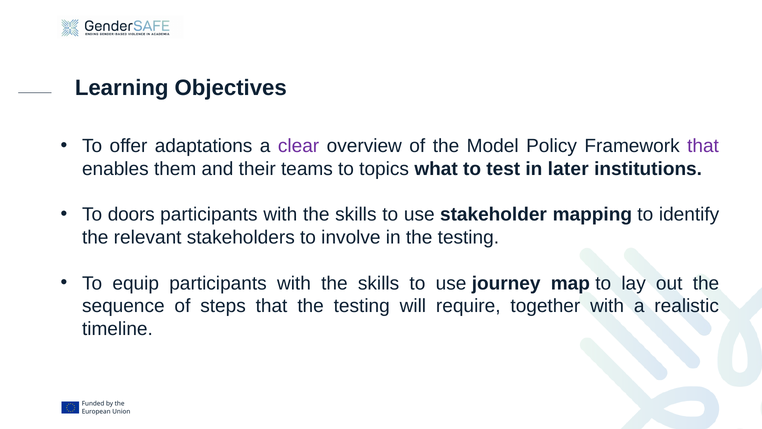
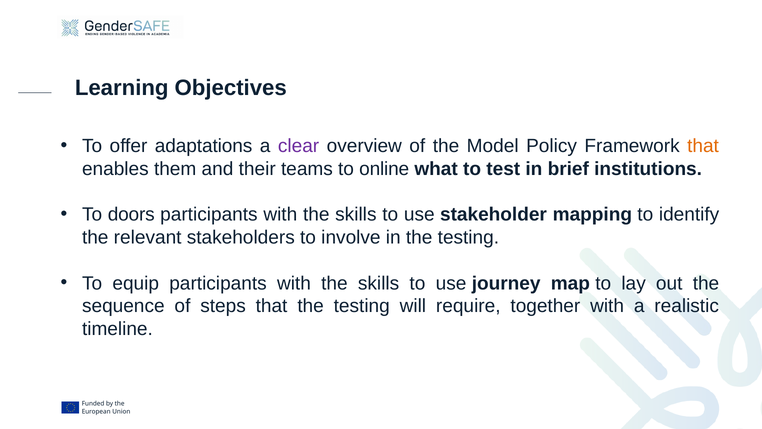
that at (703, 146) colour: purple -> orange
topics: topics -> online
later: later -> brief
